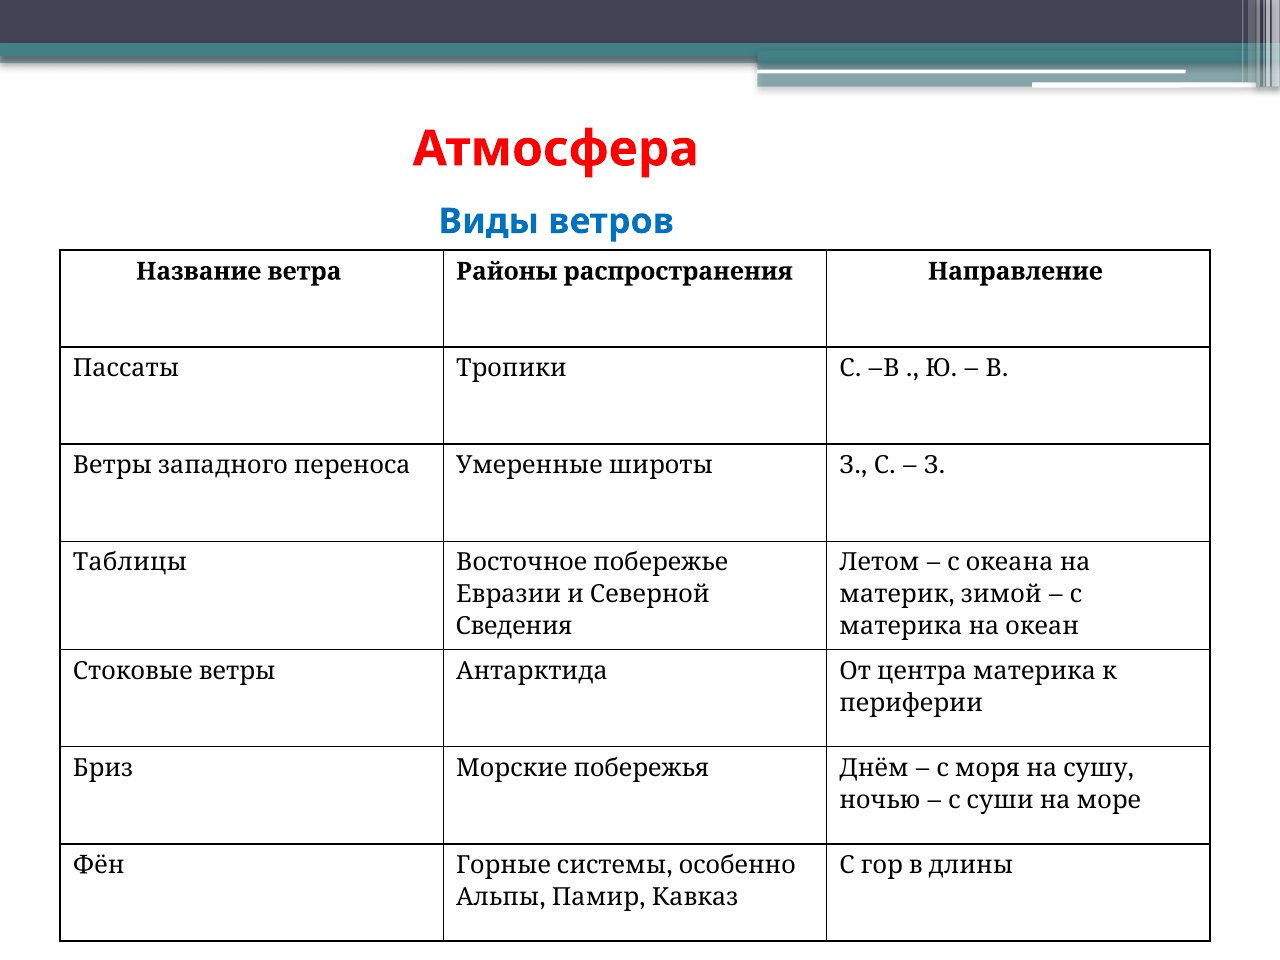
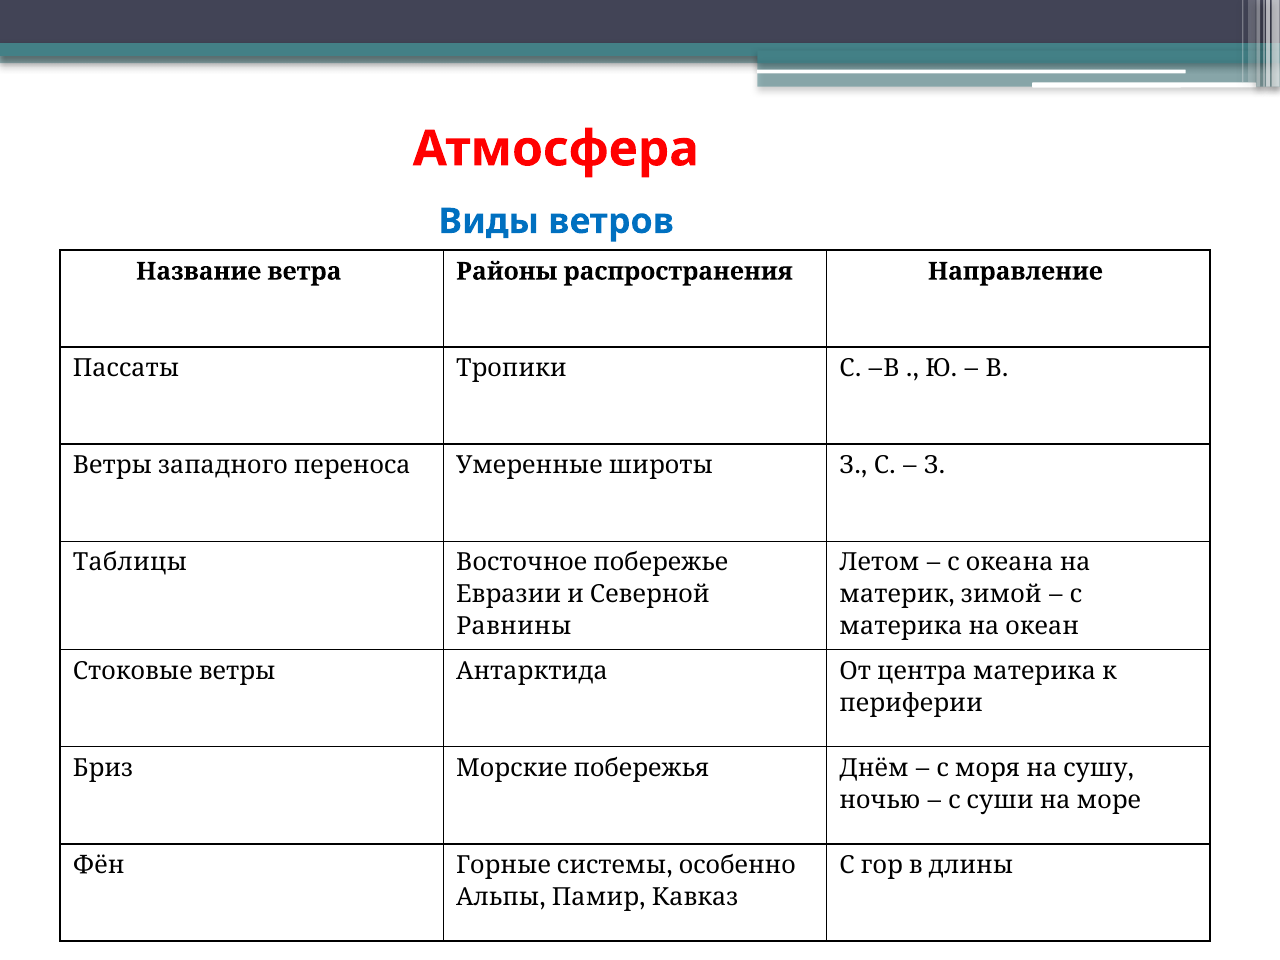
Сведения: Сведения -> Равнины
